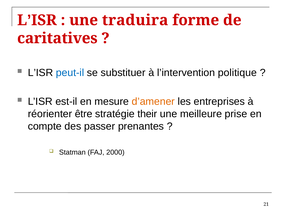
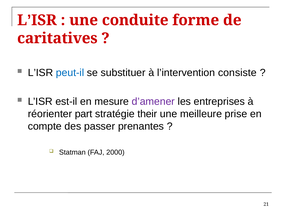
traduira: traduira -> conduite
politique: politique -> consiste
d’amener colour: orange -> purple
être: être -> part
